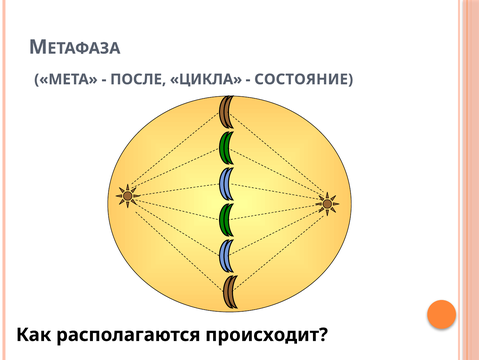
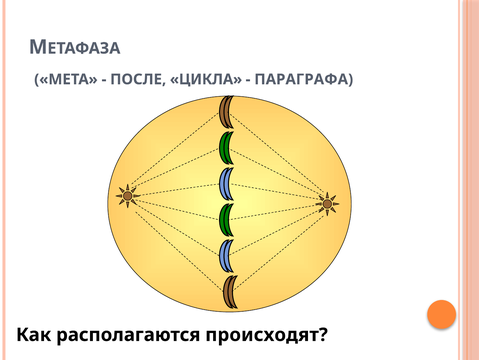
СОСТОЯНИЕ: СОСТОЯНИЕ -> ПАРАГРАФА
происходит: происходит -> происходят
